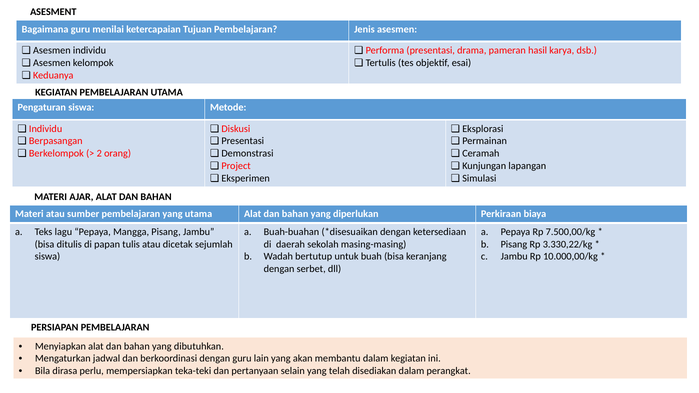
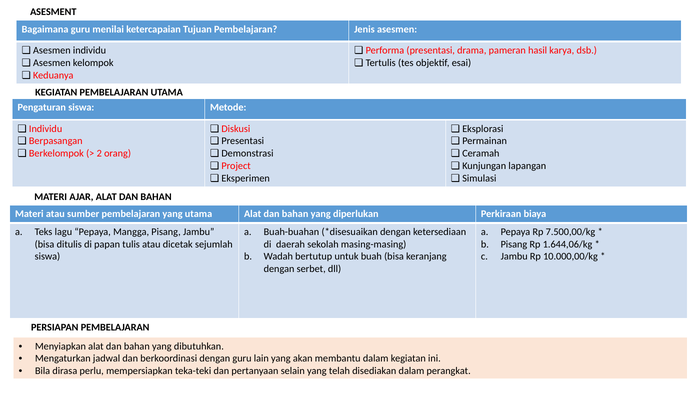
3.330,22/kg: 3.330,22/kg -> 1.644,06/kg
